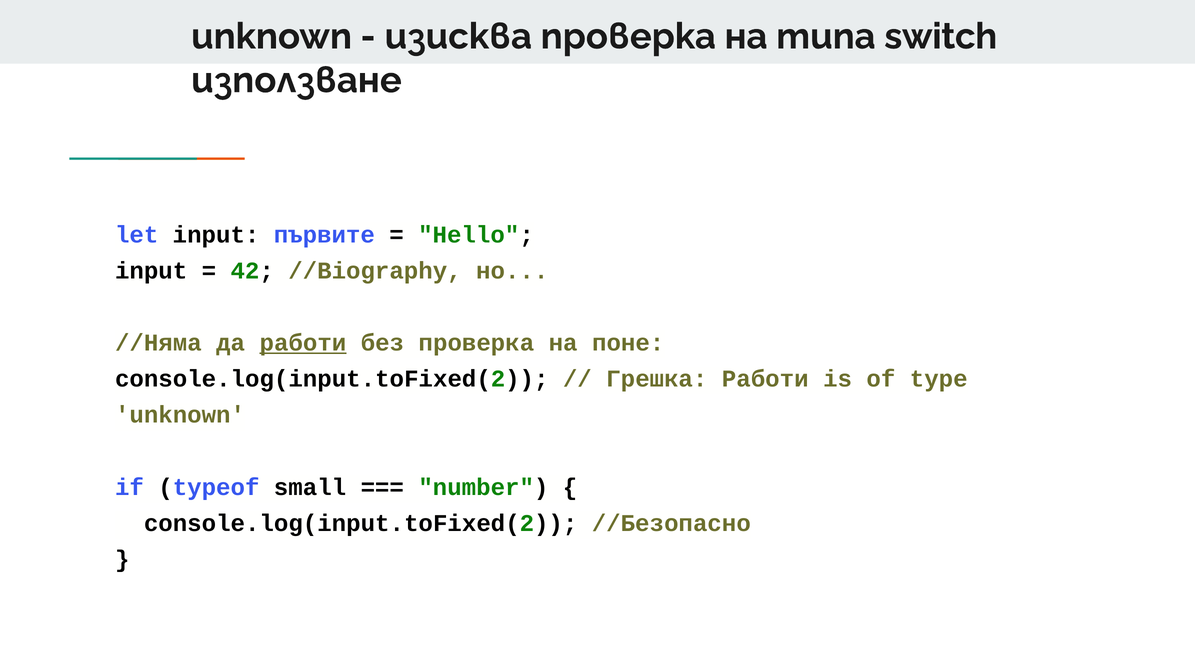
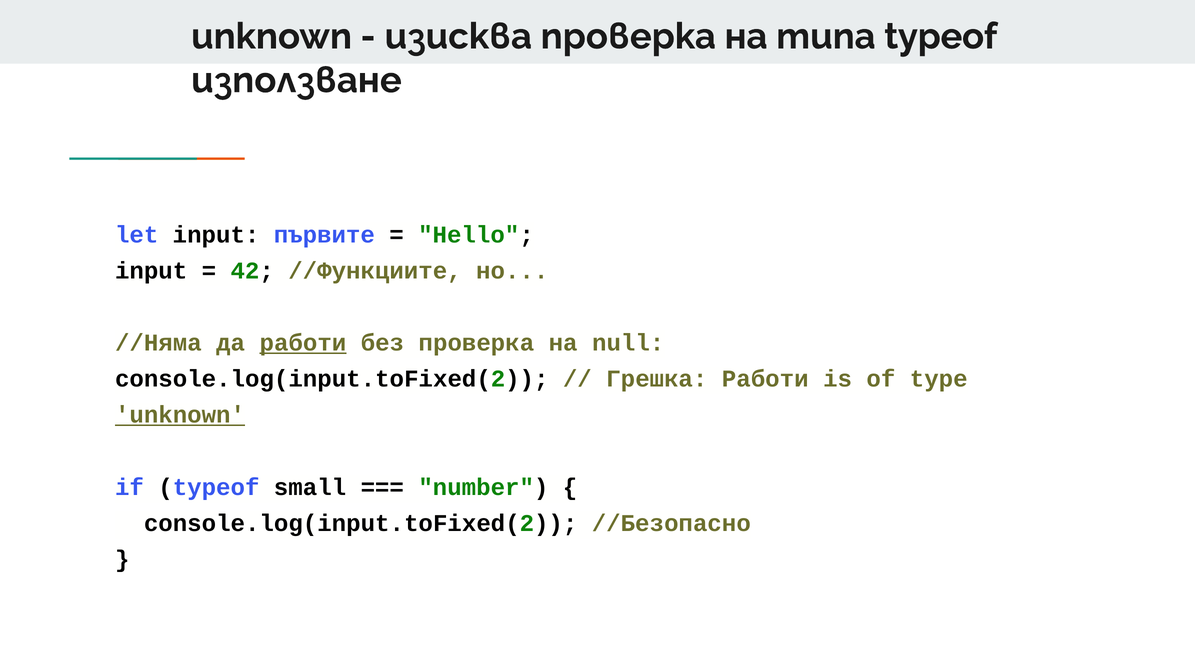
типа switch: switch -> typeof
//Biography: //Biography -> //Функциите
поне: поне -> null
unknown at (180, 415) underline: none -> present
